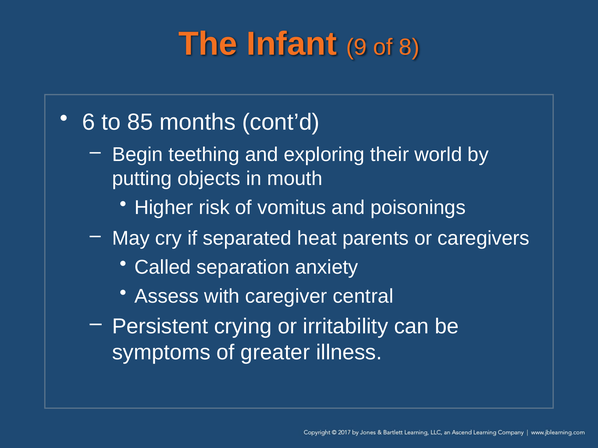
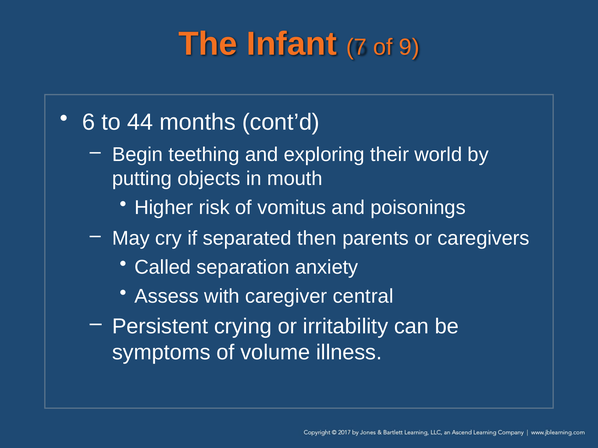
9: 9 -> 7
8: 8 -> 9
85: 85 -> 44
heat: heat -> then
greater: greater -> volume
